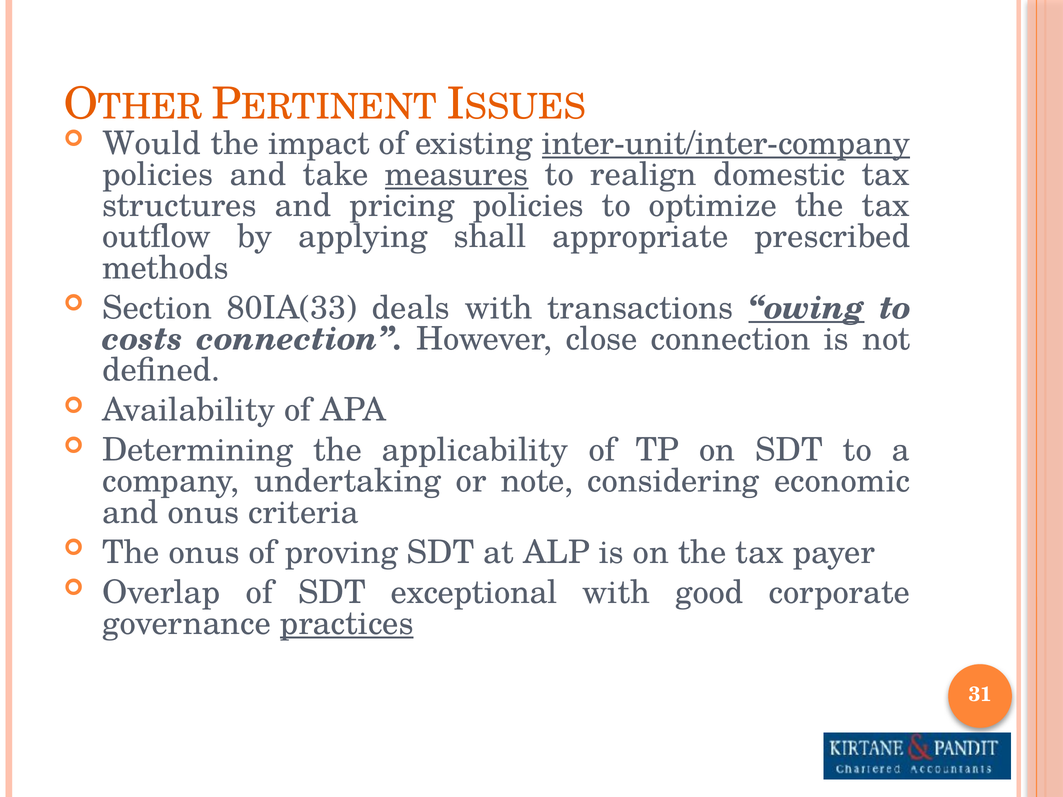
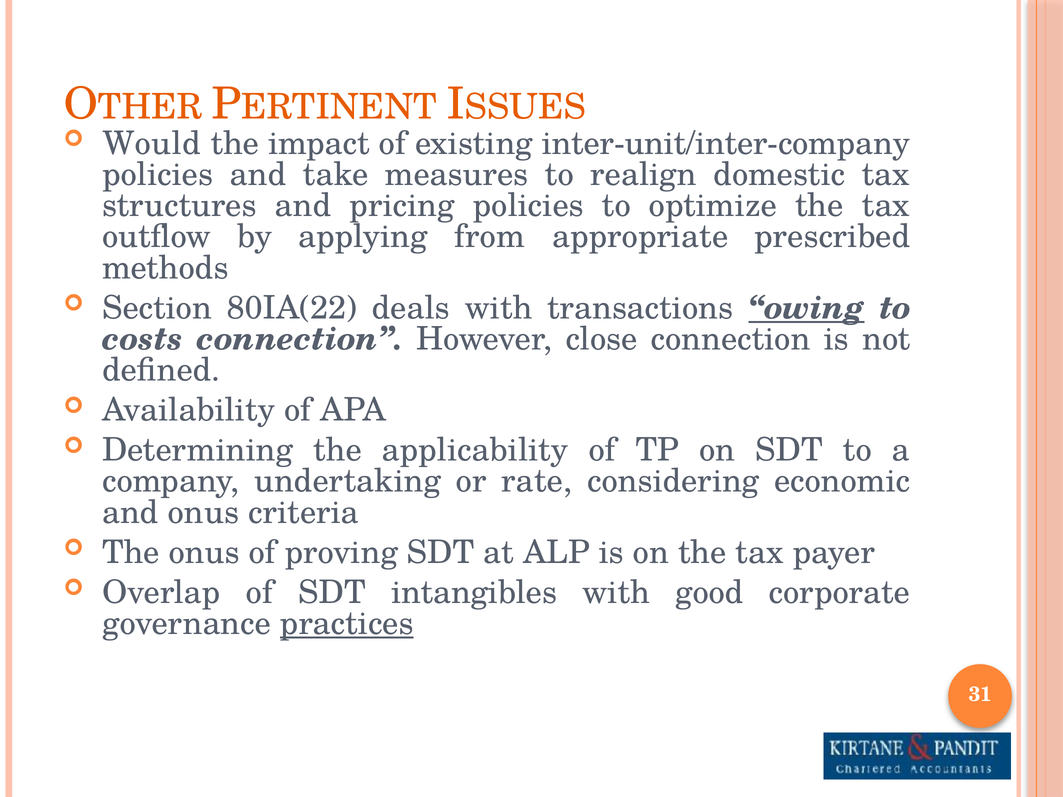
inter-unit/inter-company underline: present -> none
measures underline: present -> none
shall: shall -> from
80IA(33: 80IA(33 -> 80IA(22
note: note -> rate
exceptional: exceptional -> intangibles
